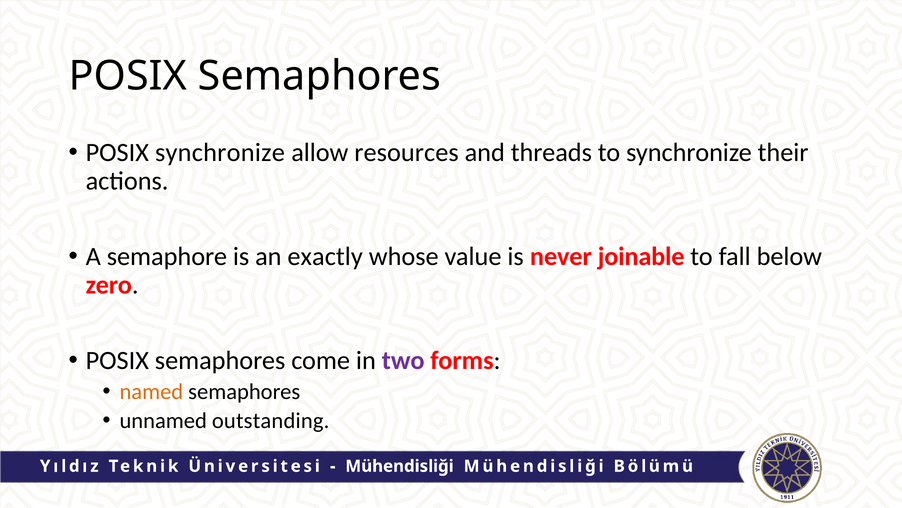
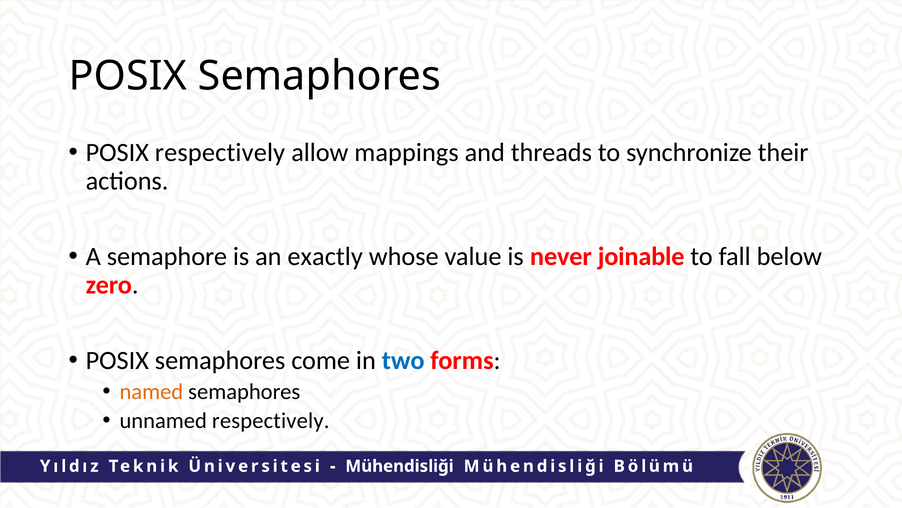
POSIX synchronize: synchronize -> respectively
resources: resources -> mappings
two colour: purple -> blue
unnamed outstanding: outstanding -> respectively
